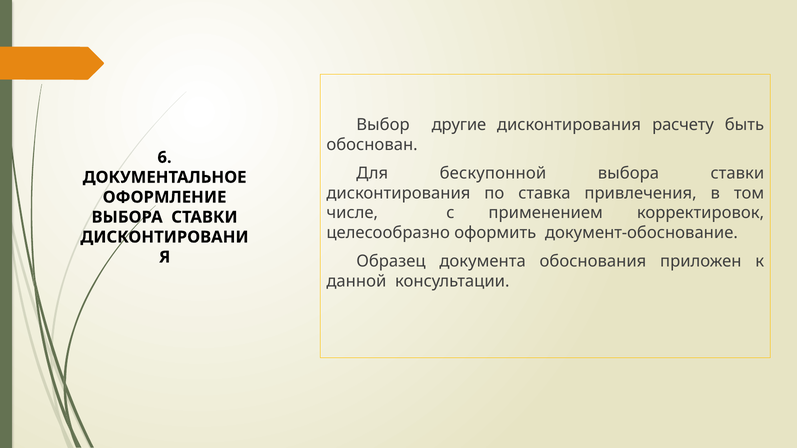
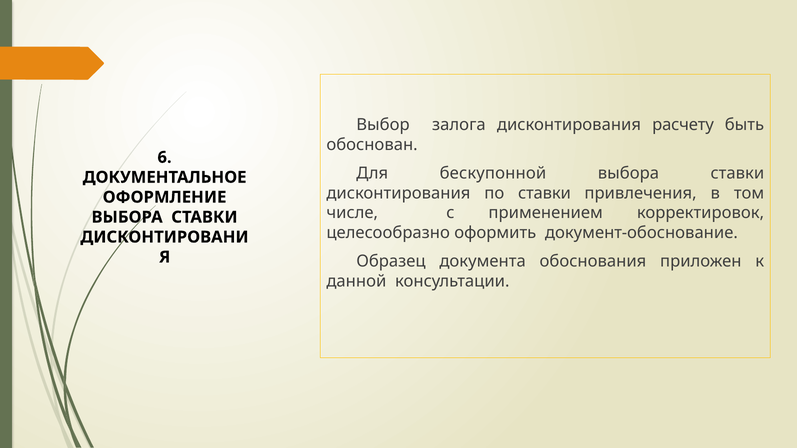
другие: другие -> залога
по ставка: ставка -> ставки
